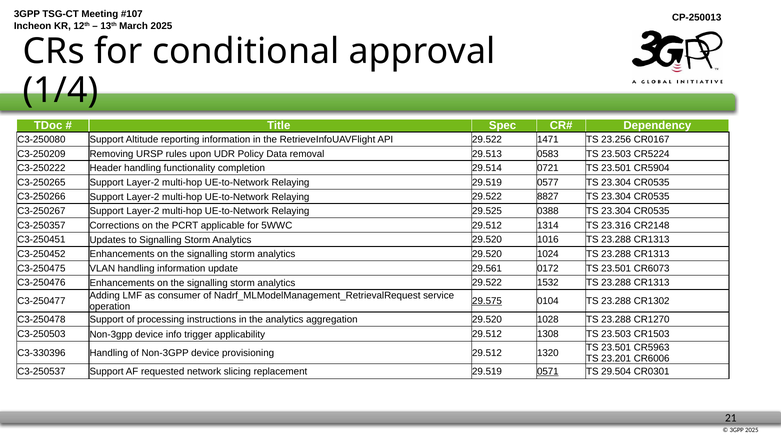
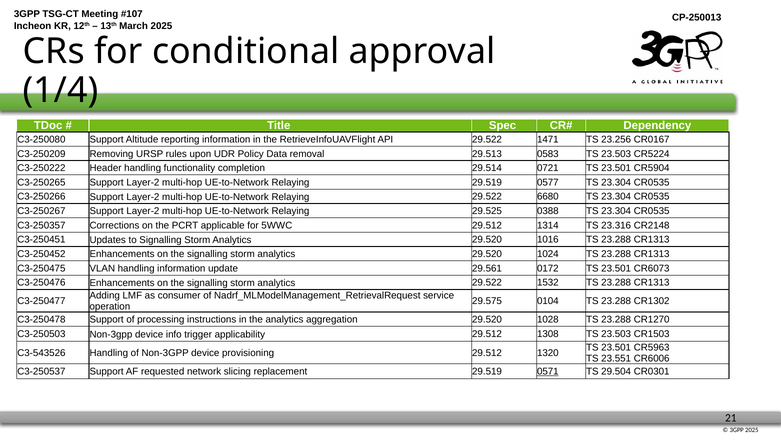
8827: 8827 -> 6680
29.575 underline: present -> none
C3-330396: C3-330396 -> C3-543526
23.201: 23.201 -> 23.551
